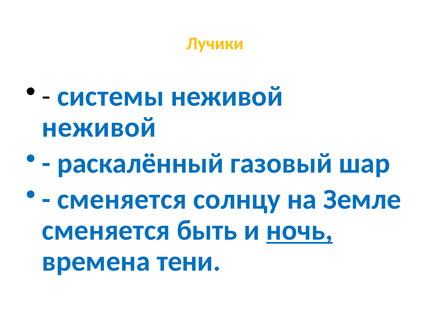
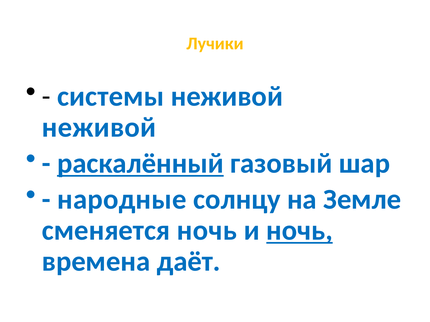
раскалённый underline: none -> present
сменяется at (122, 200): сменяется -> народные
сменяется быть: быть -> ночь
тени: тени -> даёт
